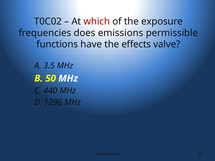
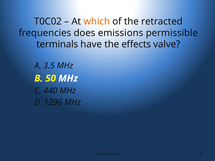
which colour: red -> orange
exposure: exposure -> retracted
functions: functions -> terminals
